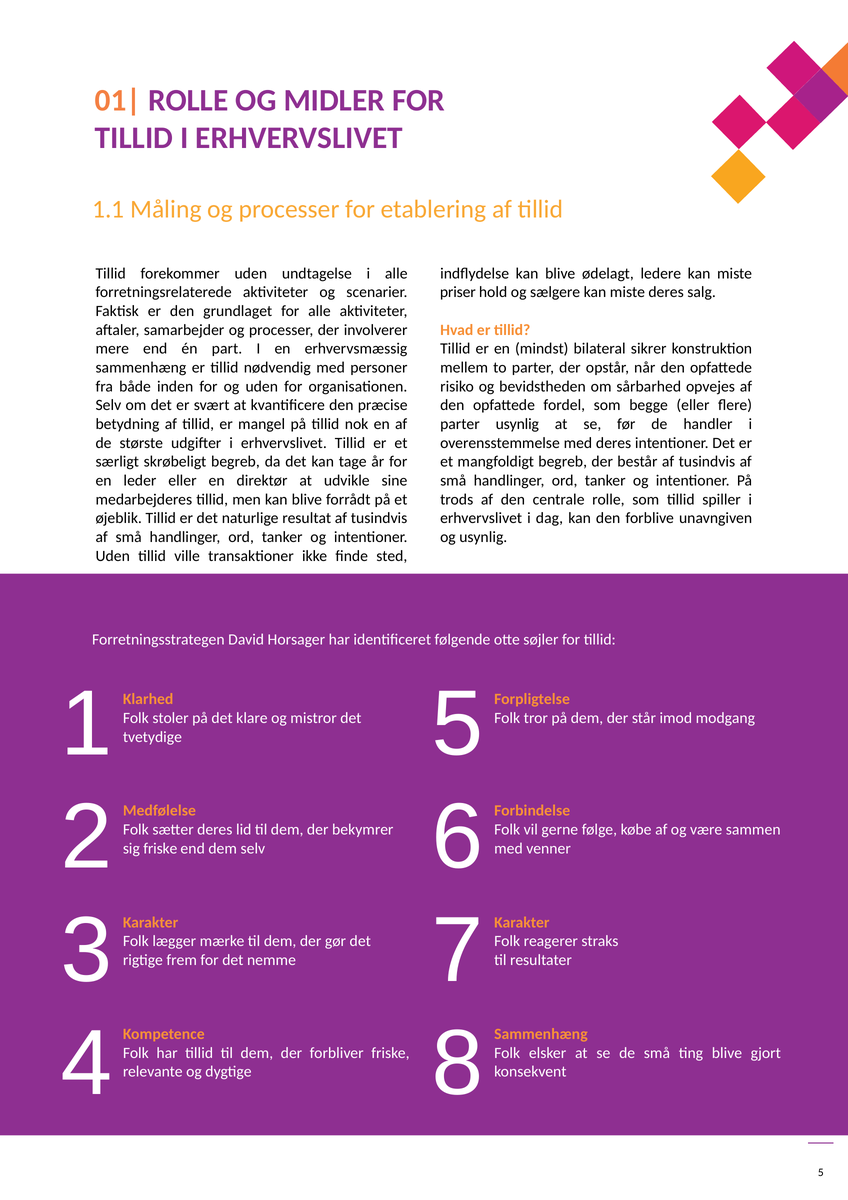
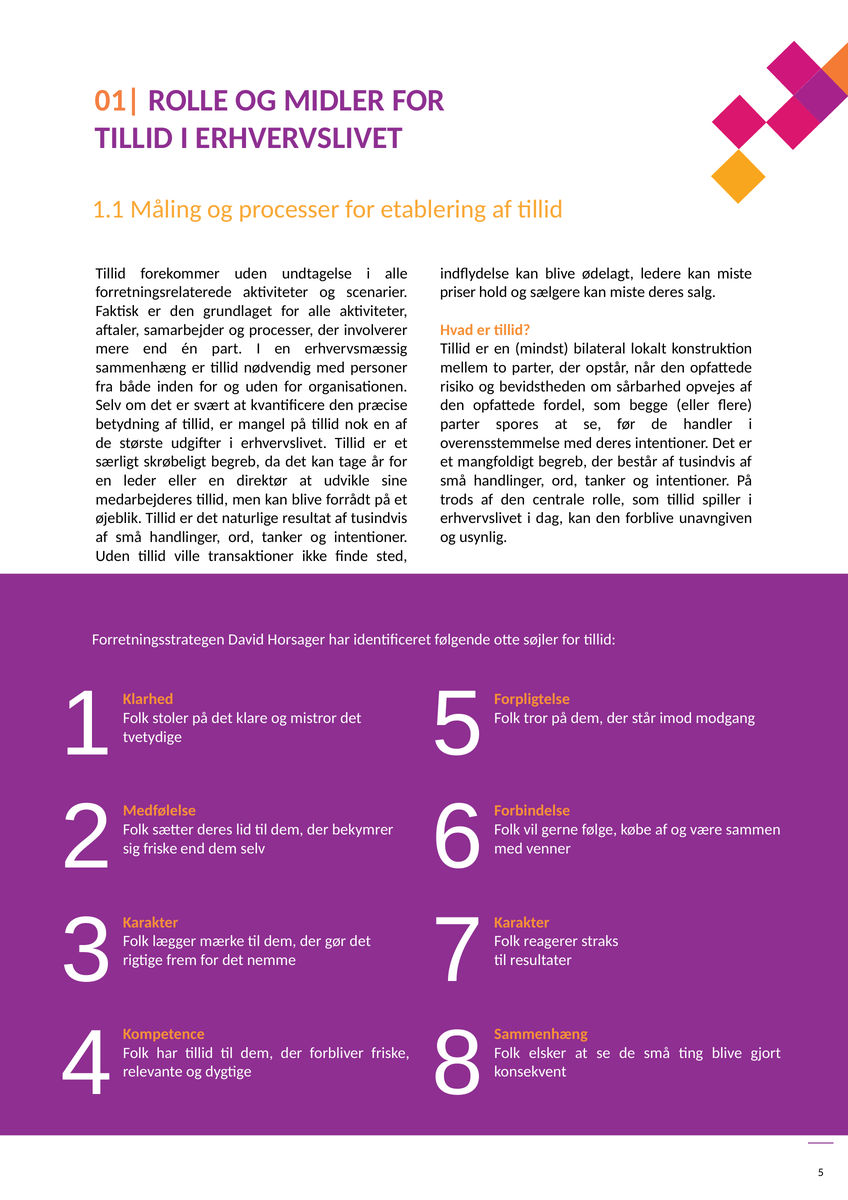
sikrer: sikrer -> lokalt
parter usynlig: usynlig -> spores
